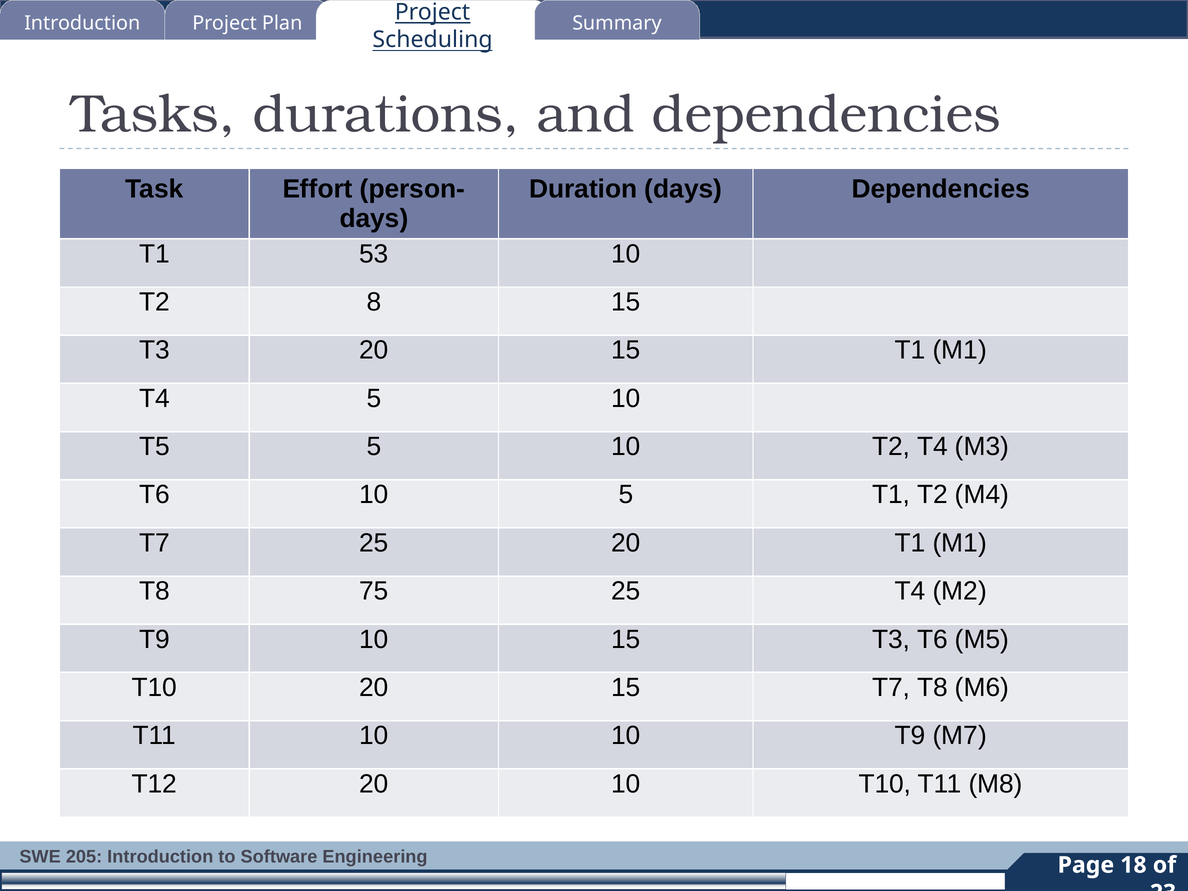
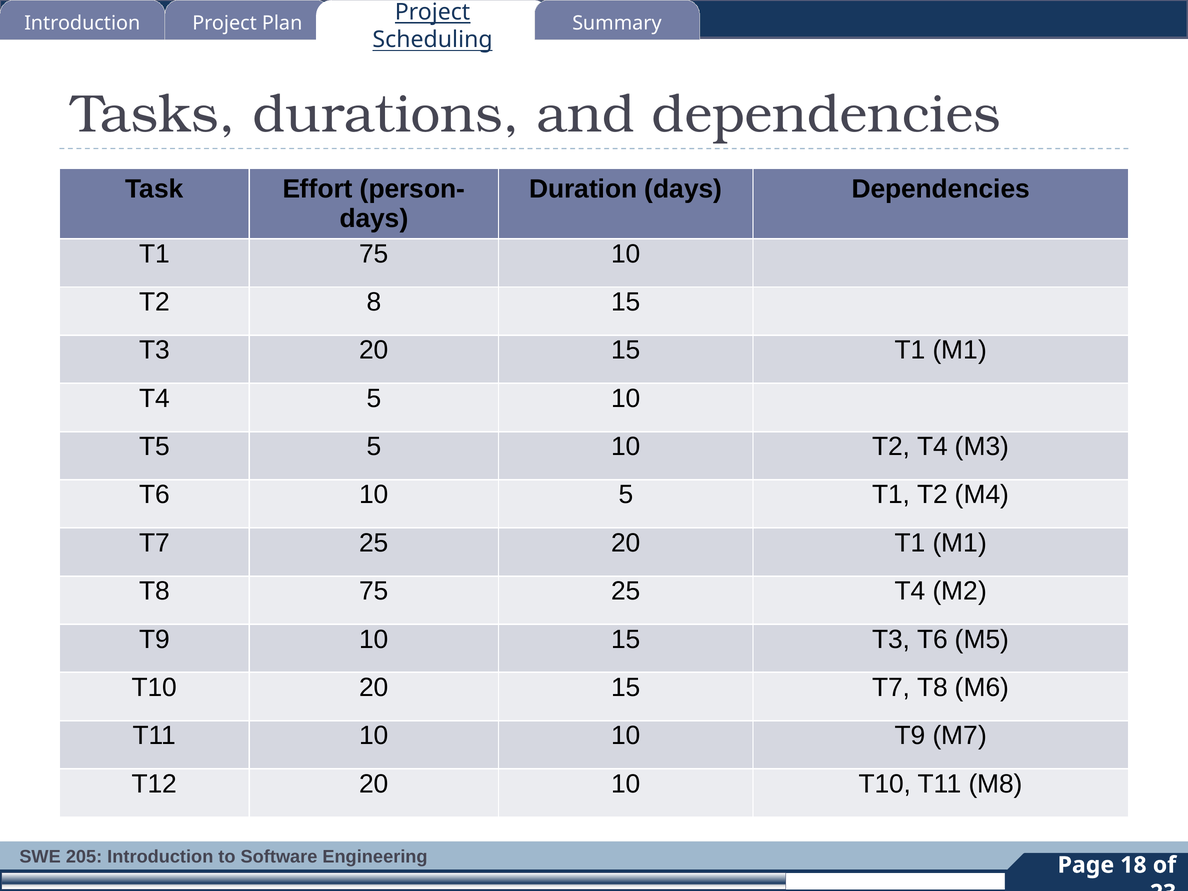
T1 53: 53 -> 75
